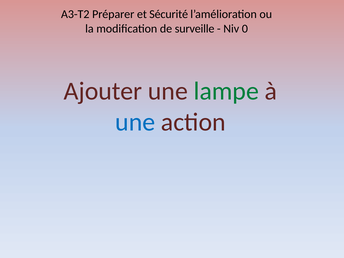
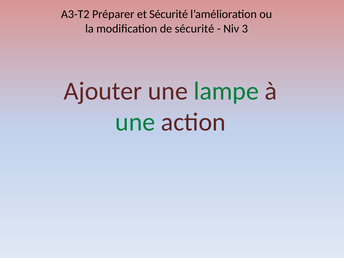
de surveille: surveille -> sécurité
0: 0 -> 3
une at (135, 122) colour: blue -> green
